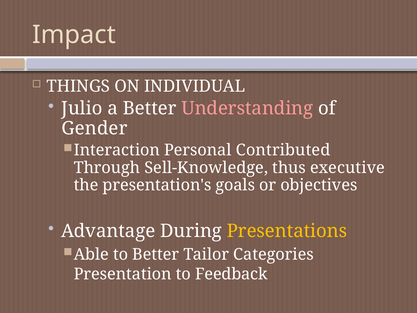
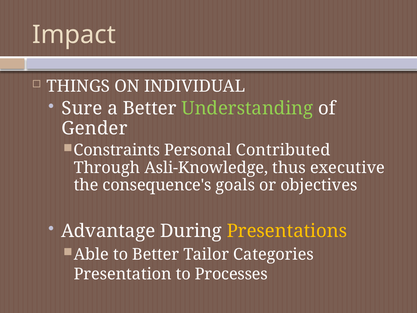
Julio: Julio -> Sure
Understanding colour: pink -> light green
Interaction: Interaction -> Constraints
Sell-Knowledge: Sell-Knowledge -> Asli-Knowledge
presentation's: presentation's -> consequence's
Feedback: Feedback -> Processes
